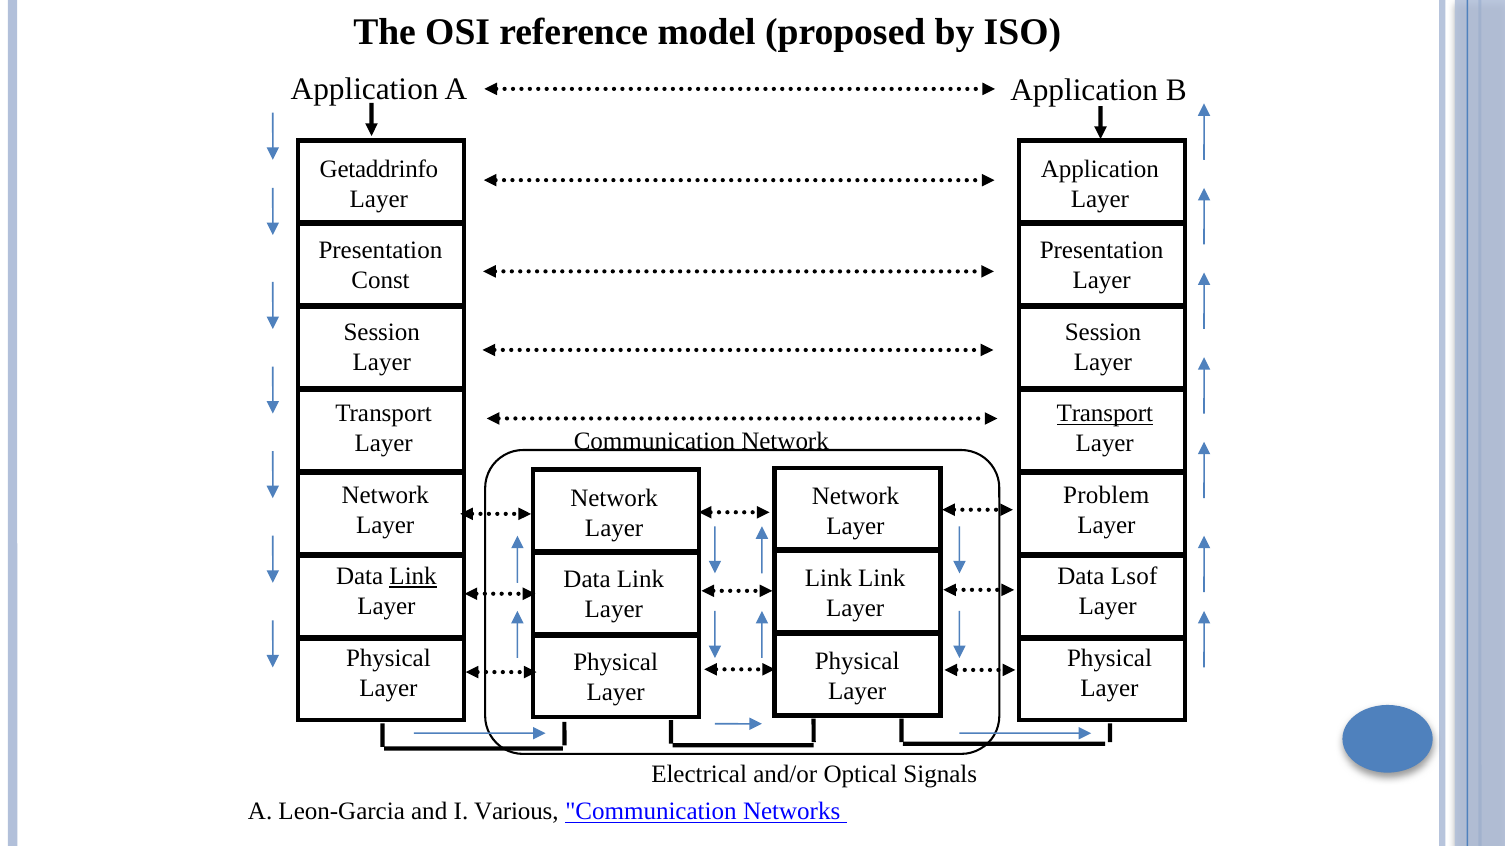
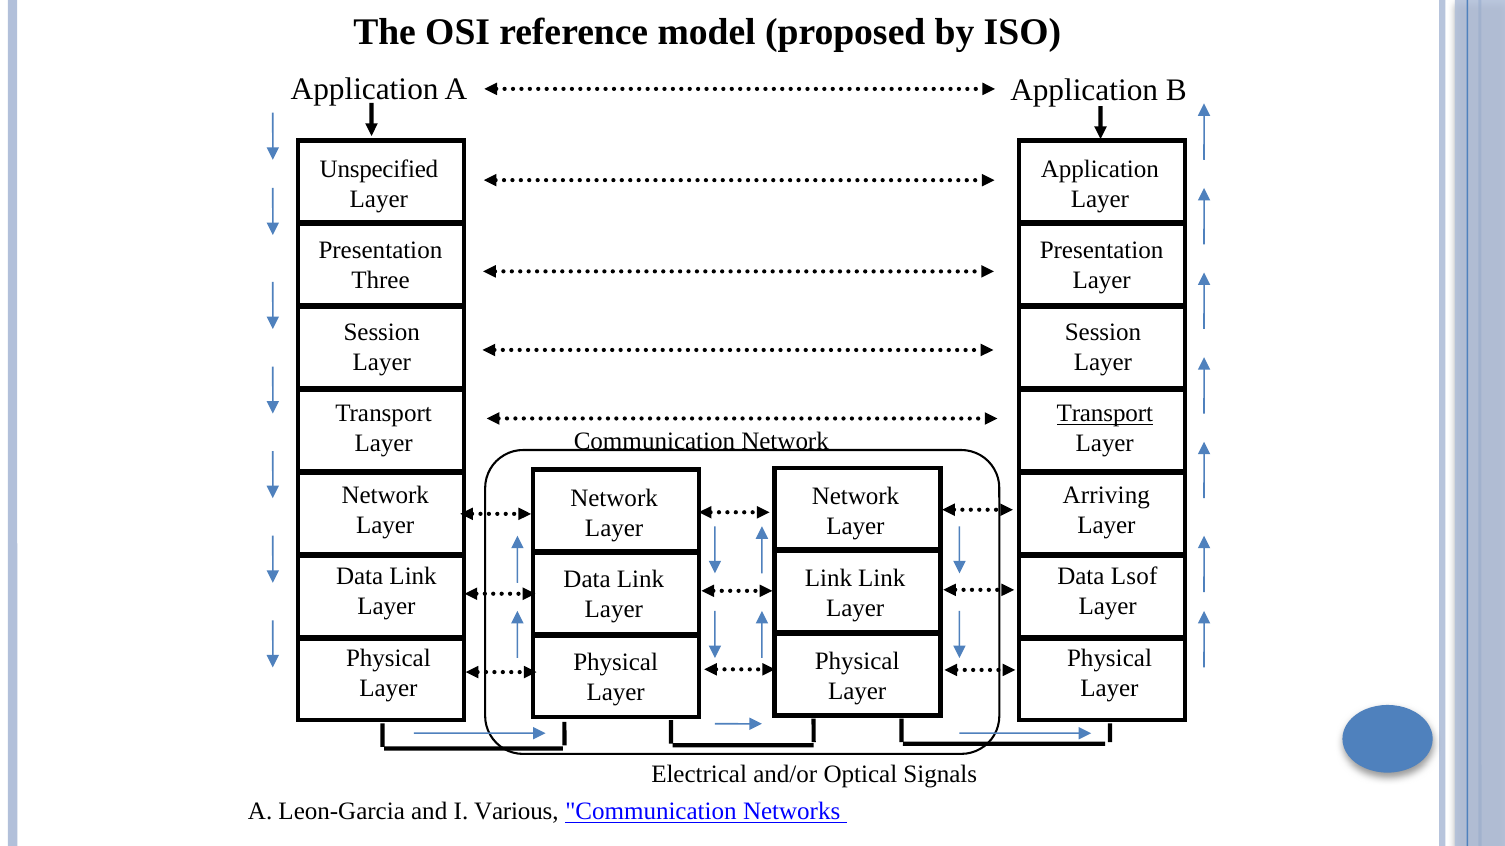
Getaddrinfo: Getaddrinfo -> Unspecified
Const: Const -> Three
Problem: Problem -> Arriving
Link at (413, 577) underline: present -> none
